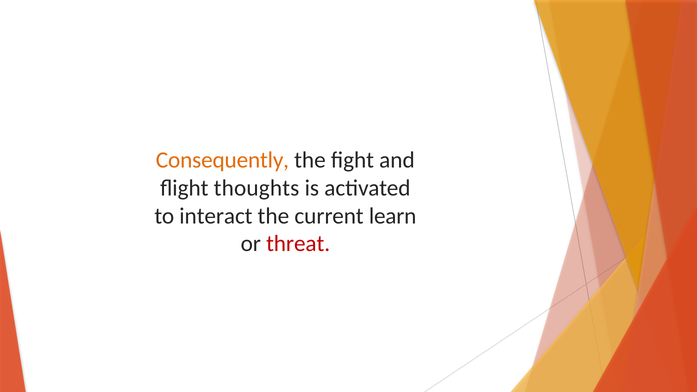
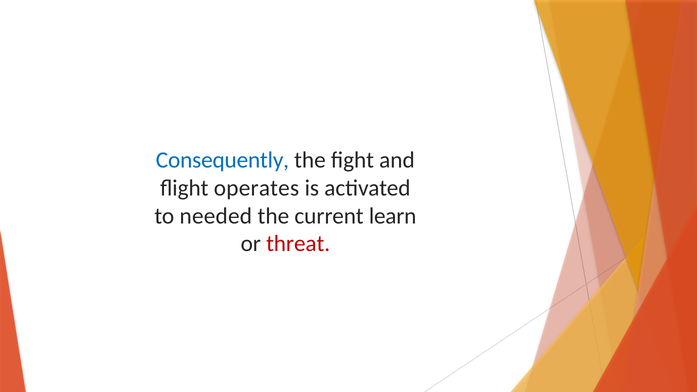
Consequently colour: orange -> blue
thoughts: thoughts -> operates
interact: interact -> needed
